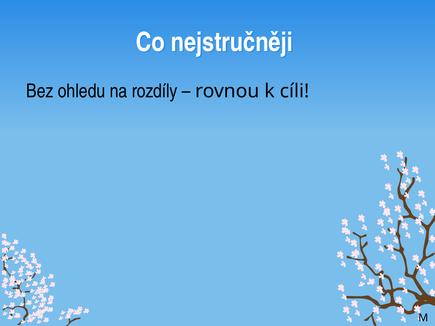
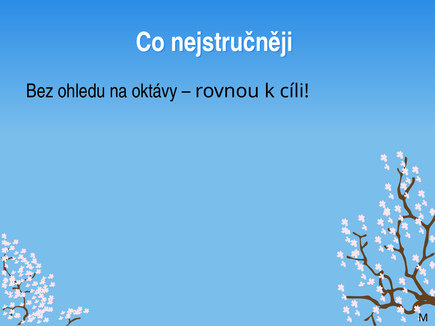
rozdíly: rozdíly -> oktávy
